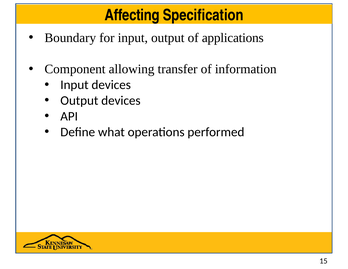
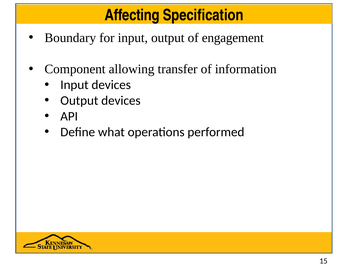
applications: applications -> engagement
